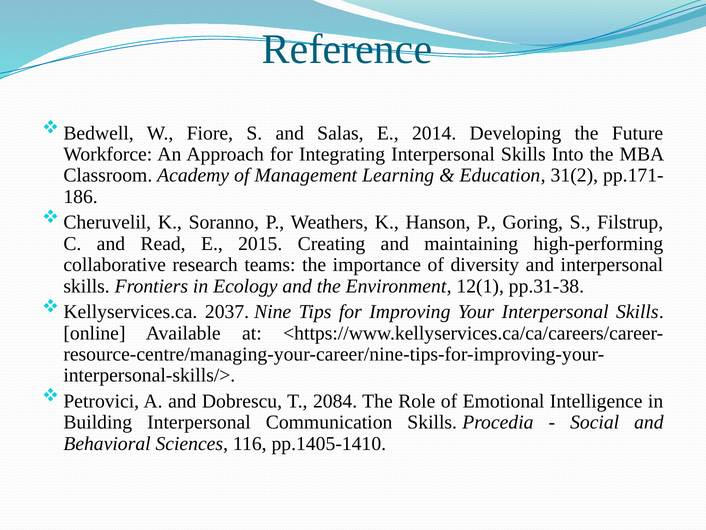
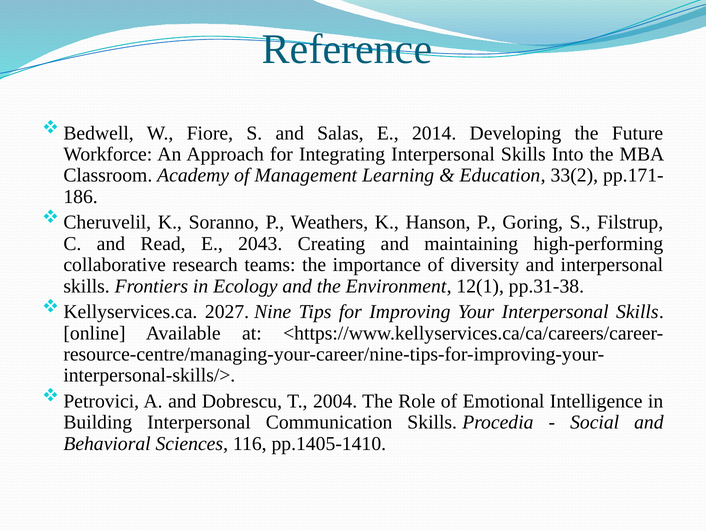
31(2: 31(2 -> 33(2
2015: 2015 -> 2043
2037: 2037 -> 2027
2084: 2084 -> 2004
